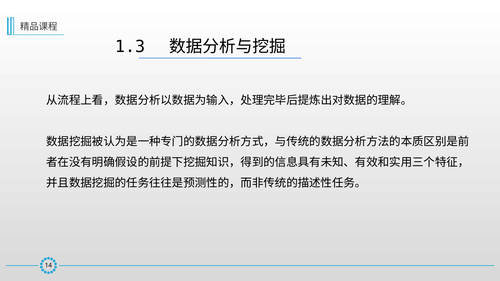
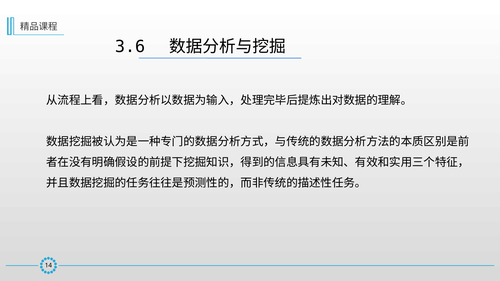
1.3: 1.3 -> 3.6
